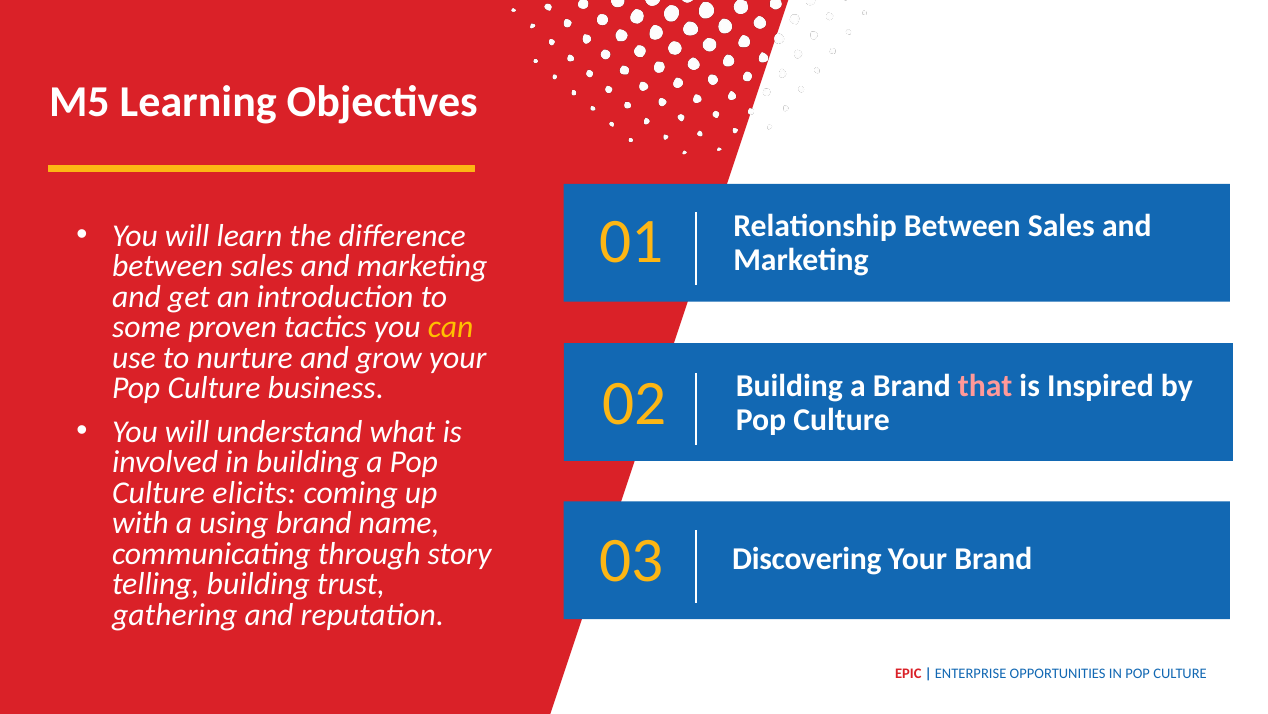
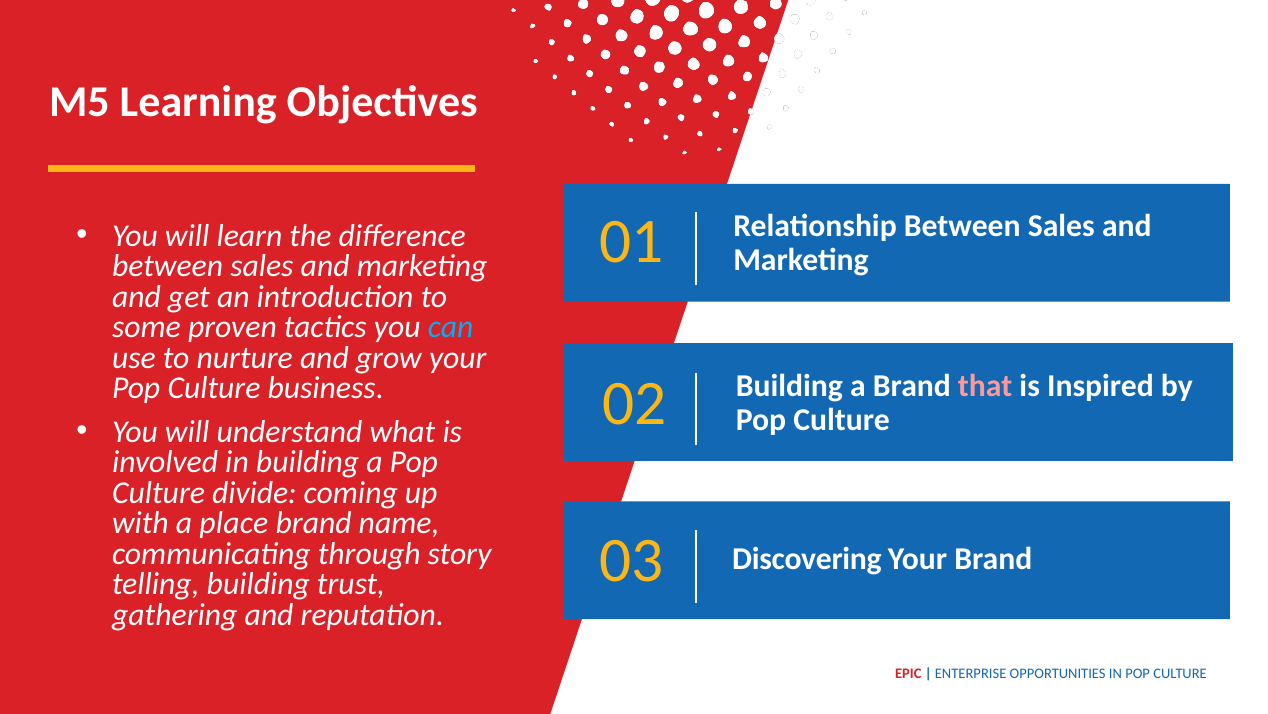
can colour: yellow -> light blue
elicits: elicits -> divide
using: using -> place
